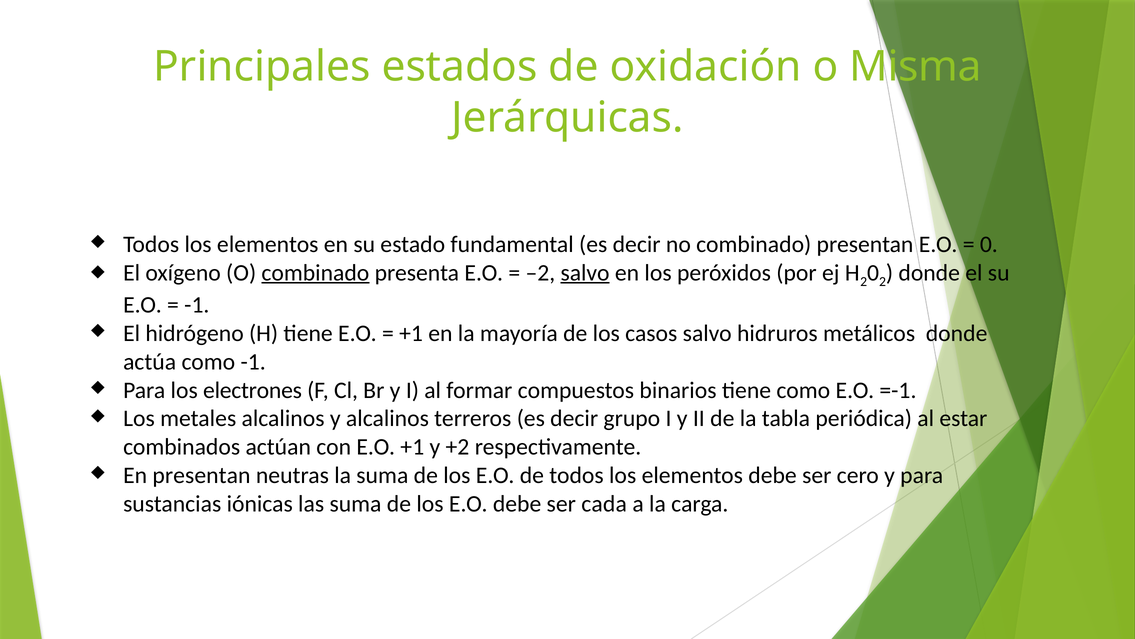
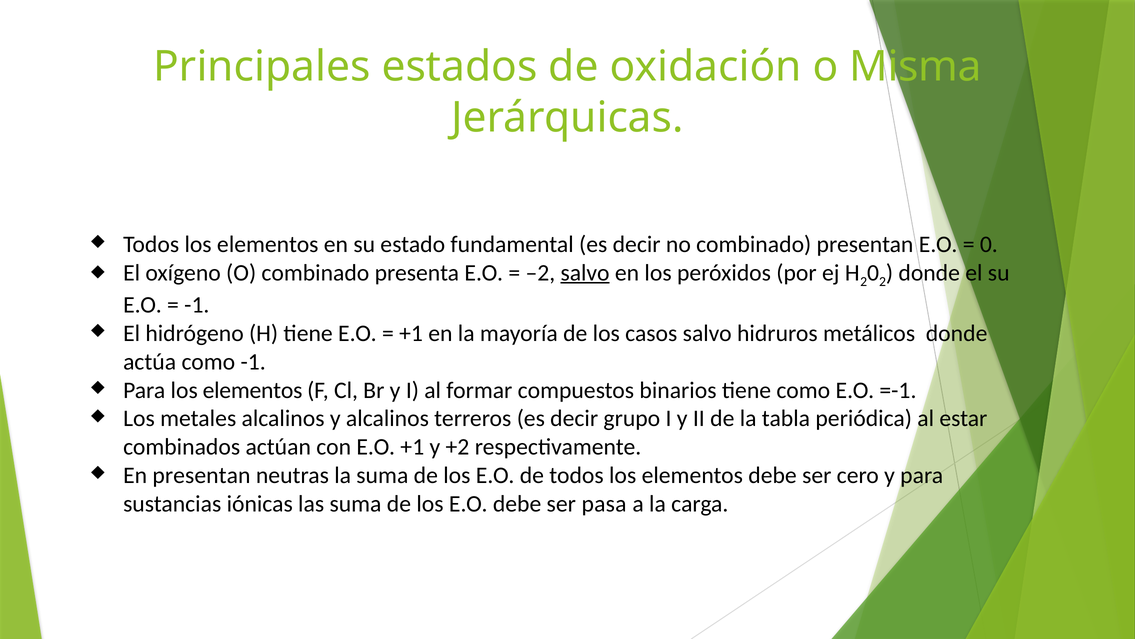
combinado at (315, 272) underline: present -> none
Para los electrones: electrones -> elementos
cada: cada -> pasa
